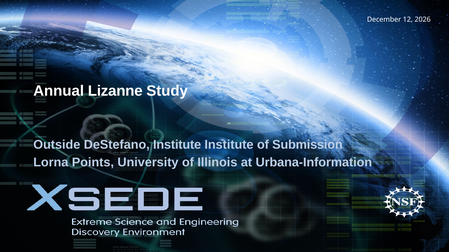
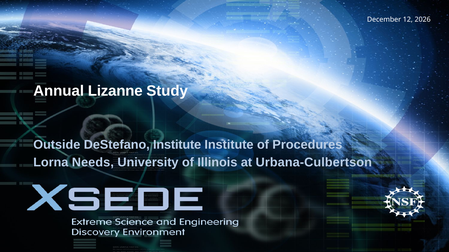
Submission: Submission -> Procedures
Points: Points -> Needs
Urbana-Information: Urbana-Information -> Urbana-Culbertson
